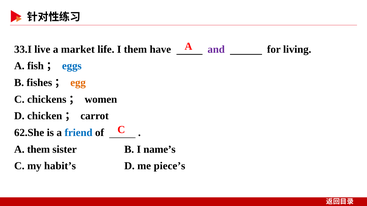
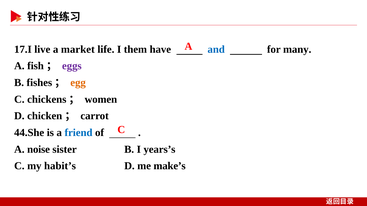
33.I: 33.I -> 17.I
and colour: purple -> blue
living: living -> many
eggs colour: blue -> purple
62.She: 62.She -> 44.She
A them: them -> noise
name’s: name’s -> years’s
piece’s: piece’s -> make’s
